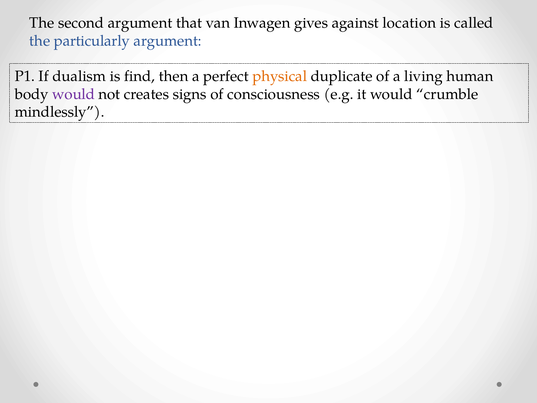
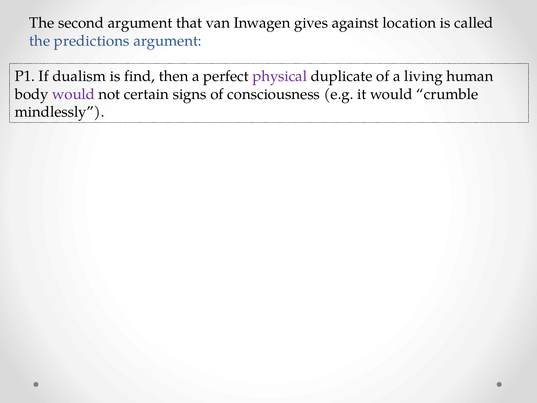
particularly: particularly -> predictions
physical colour: orange -> purple
creates: creates -> certain
